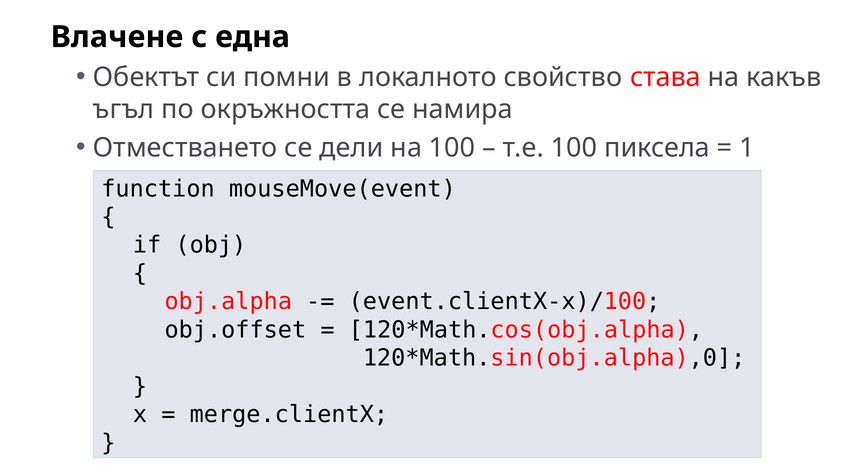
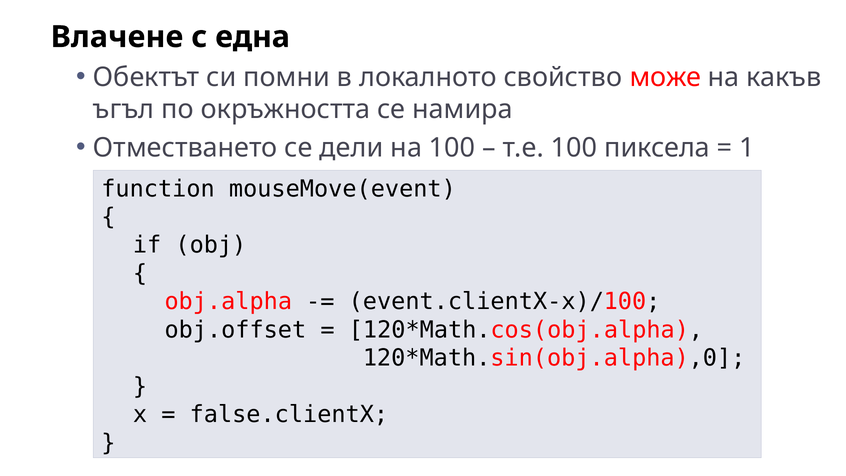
става: става -> може
merge.clientX: merge.clientX -> false.clientX
